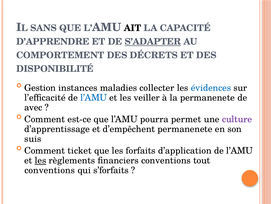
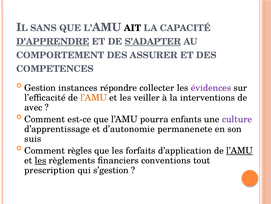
D’APPRENDRE underline: none -> present
DÉCRETS: DÉCRETS -> ASSURER
DISPONIBILITÉ: DISPONIBILITÉ -> COMPETENCES
maladies: maladies -> répondre
évidences colour: blue -> purple
l’AMU at (94, 97) colour: blue -> orange
la permanenete: permanenete -> interventions
permet: permet -> enfants
d’empêchent: d’empêchent -> d’autonomie
ticket: ticket -> règles
l’AMU at (240, 150) underline: none -> present
conventions at (50, 170): conventions -> prescription
s’forfaits: s’forfaits -> s’gestion
